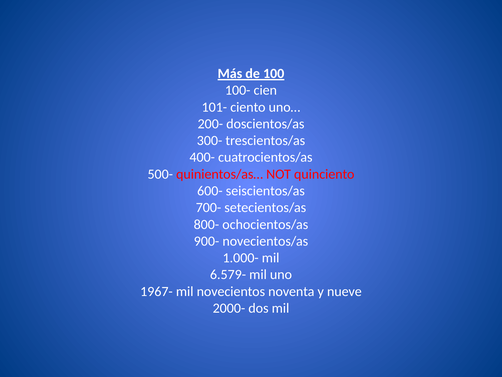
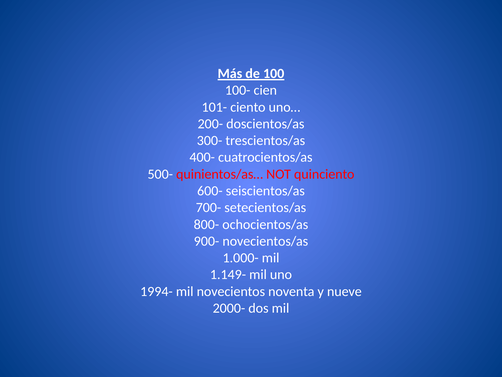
6.579-: 6.579- -> 1.149-
1967-: 1967- -> 1994-
